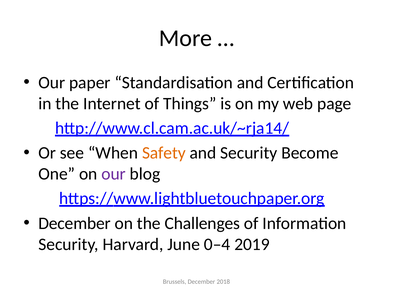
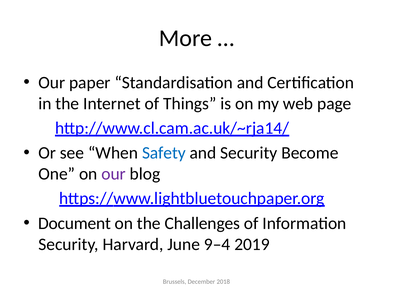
Safety colour: orange -> blue
December at (75, 223): December -> Document
0–4: 0–4 -> 9–4
